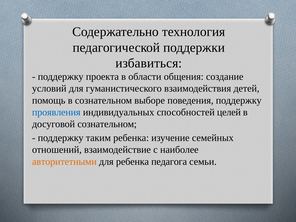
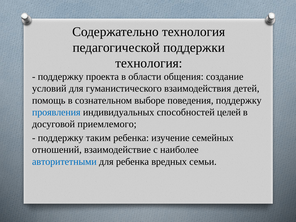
избавиться at (149, 63): избавиться -> технология
досуговой сознательном: сознательном -> приемлемого
авторитетными colour: orange -> blue
педагога: педагога -> вредных
